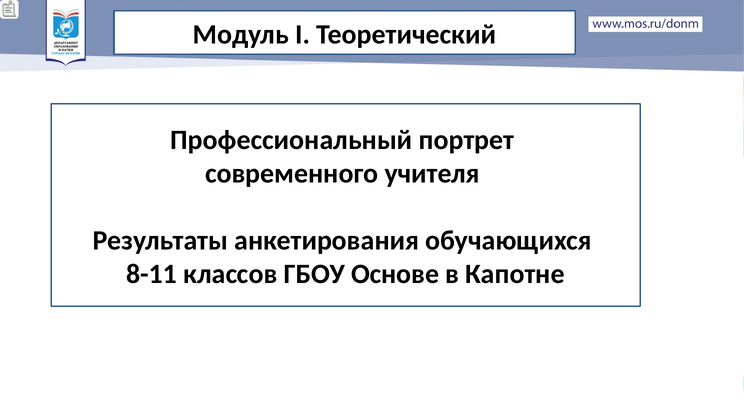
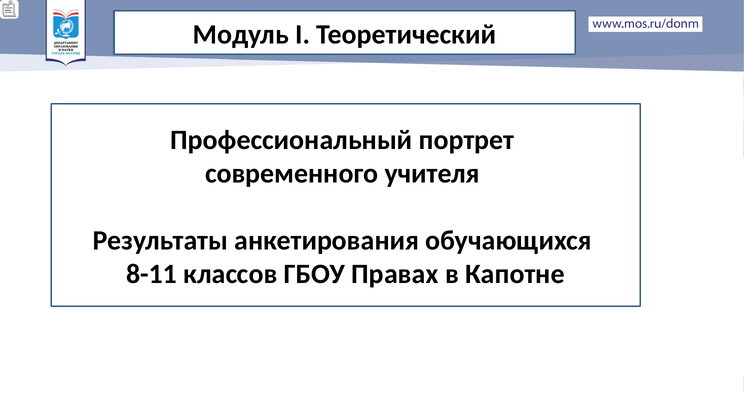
Основе: Основе -> Правах
